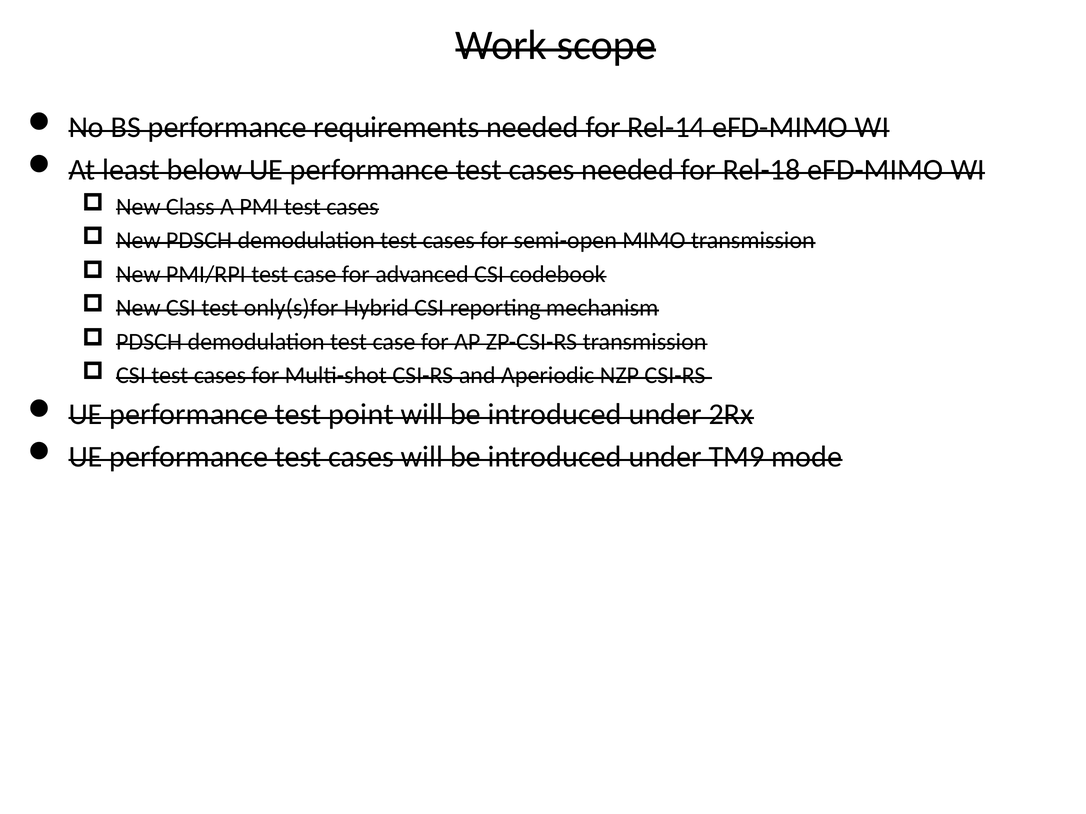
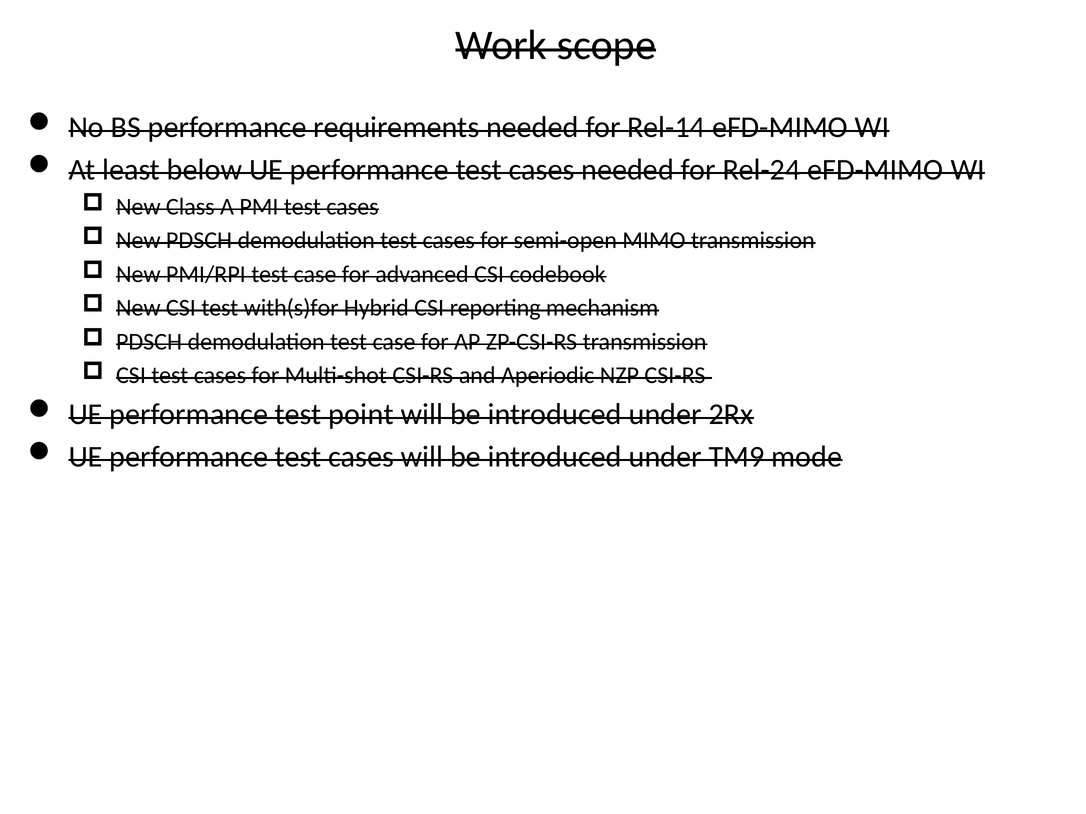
Rel-18: Rel-18 -> Rel-24
only(s)for: only(s)for -> with(s)for
